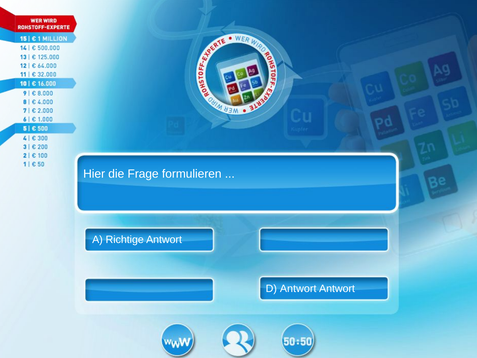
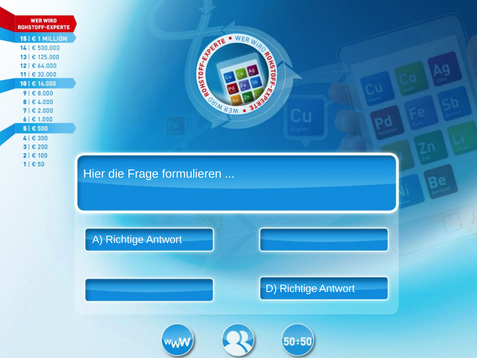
D Antwort: Antwort -> Richtige
